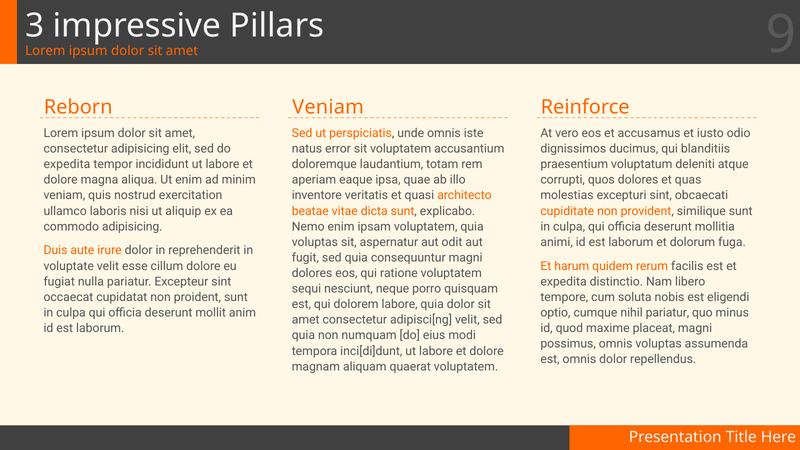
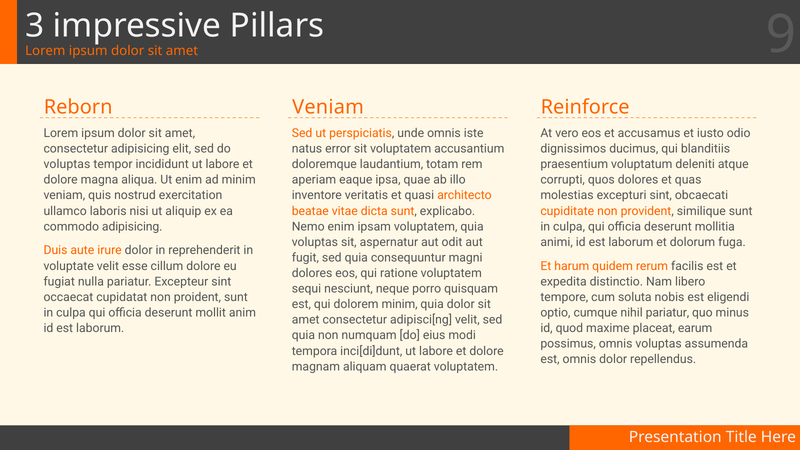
expedita at (67, 164): expedita -> voluptas
dolorem labore: labore -> minim
placeat magni: magni -> earum
